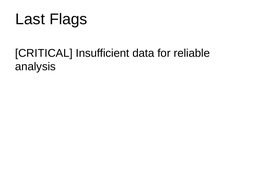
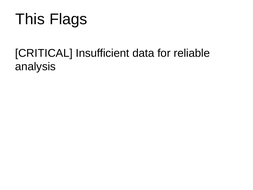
Last: Last -> This
